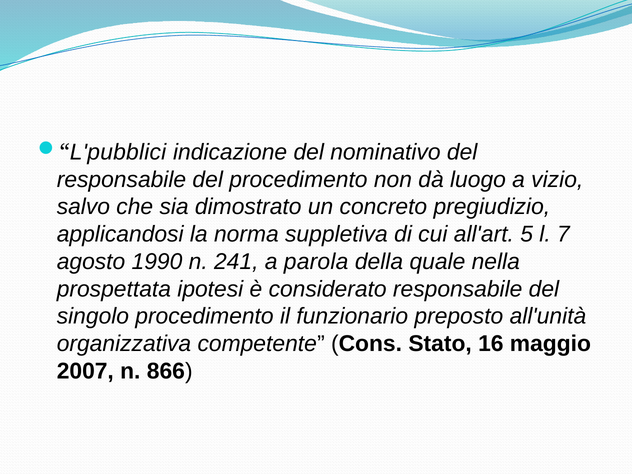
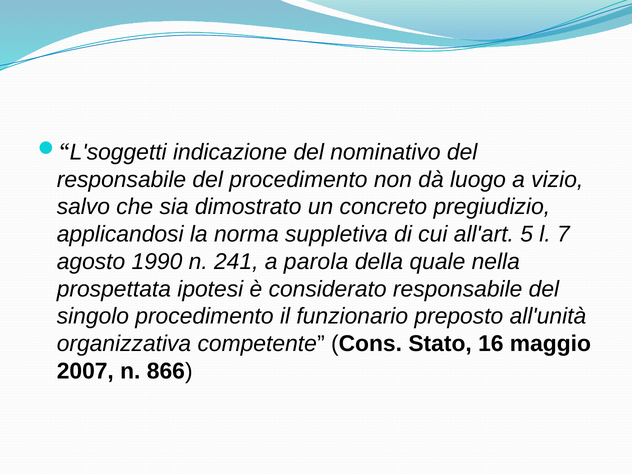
L'pubblici: L'pubblici -> L'soggetti
